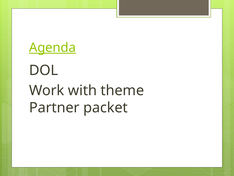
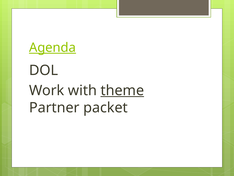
theme underline: none -> present
